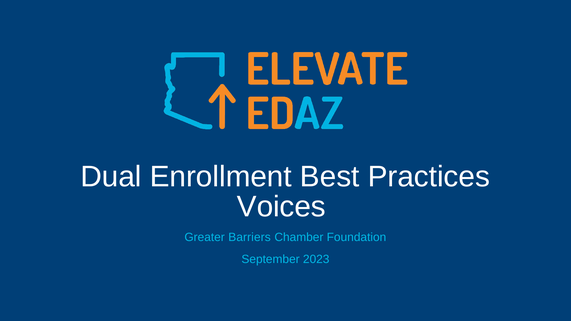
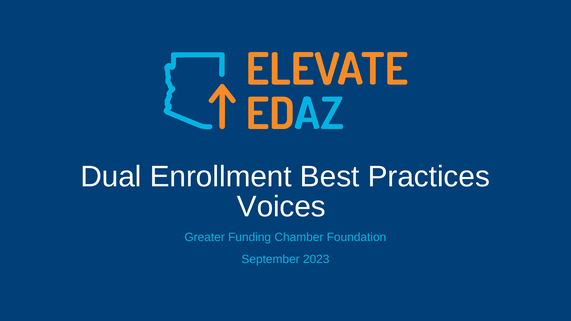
Barriers: Barriers -> Funding
